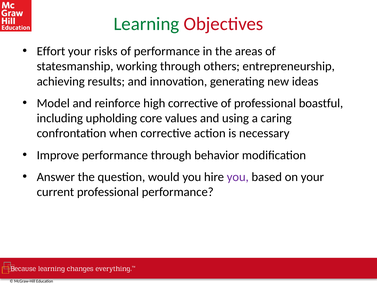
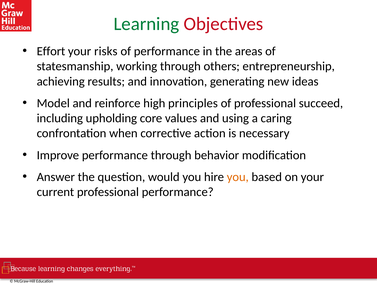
high corrective: corrective -> principles
boastful: boastful -> succeed
you at (238, 177) colour: purple -> orange
